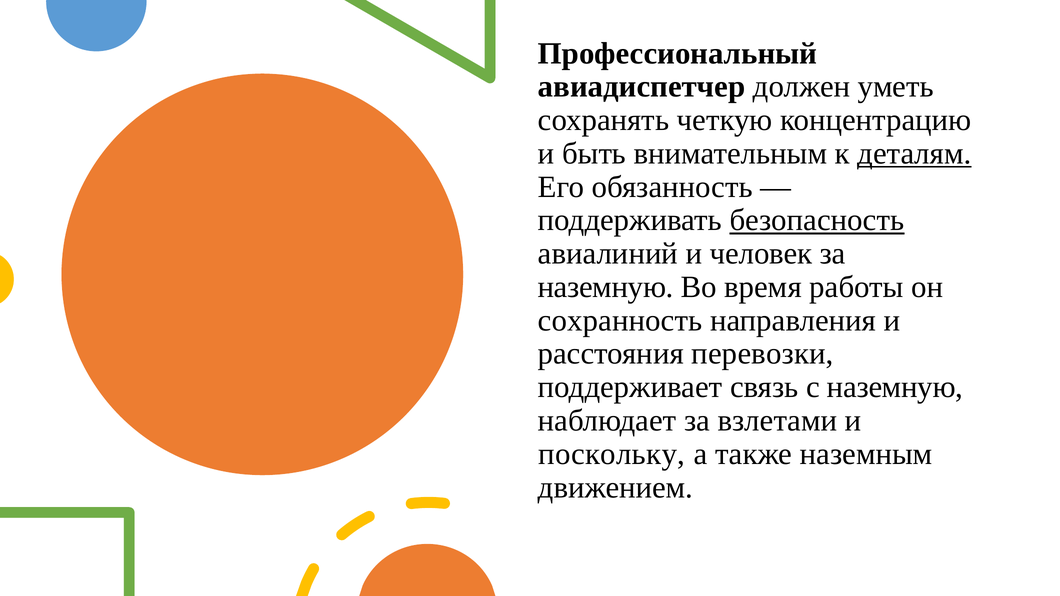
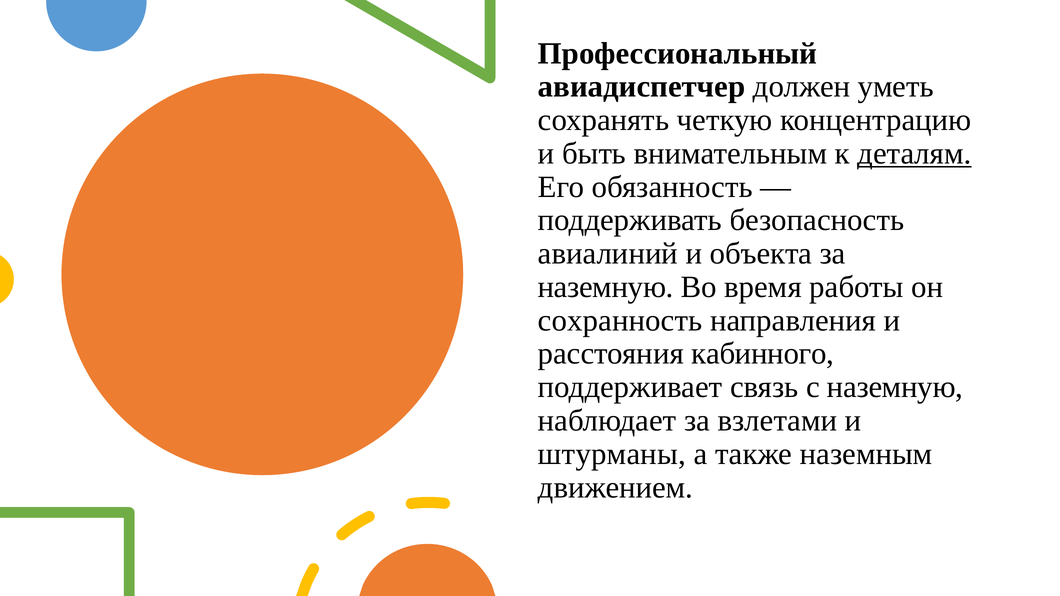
безопасность underline: present -> none
человек: человек -> объекта
перевозки: перевозки -> кабинного
поскольку: поскольку -> штурманы
